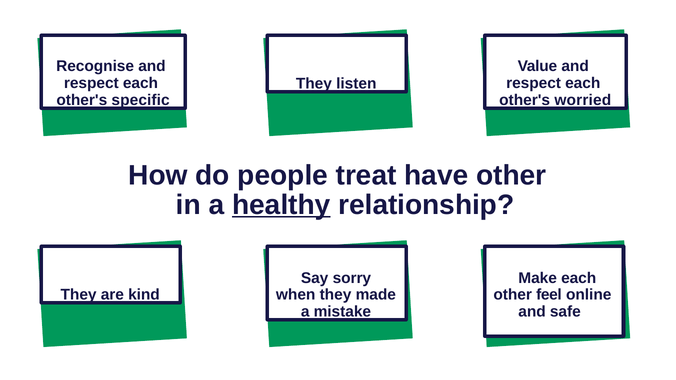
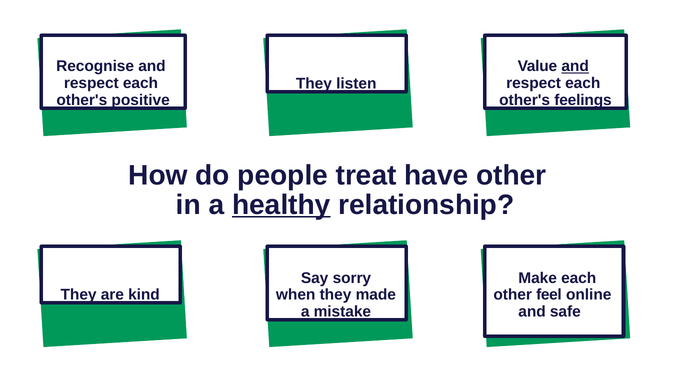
and at (575, 66) underline: none -> present
specific: specific -> positive
worried: worried -> feelings
